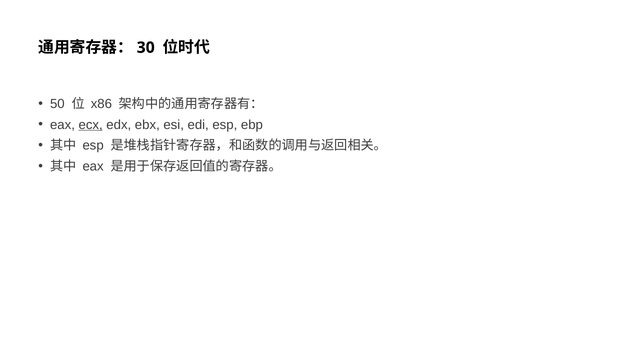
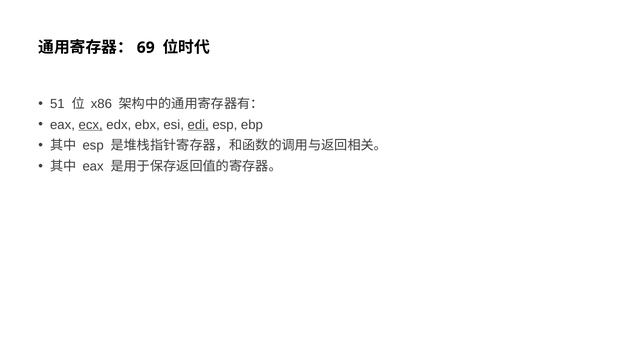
30: 30 -> 69
50: 50 -> 51
edi underline: none -> present
